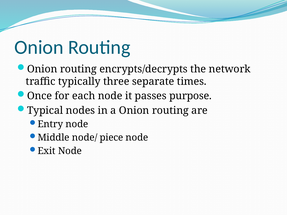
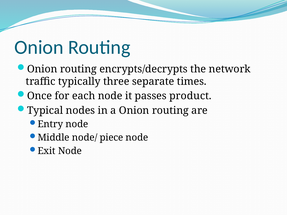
purpose: purpose -> product
